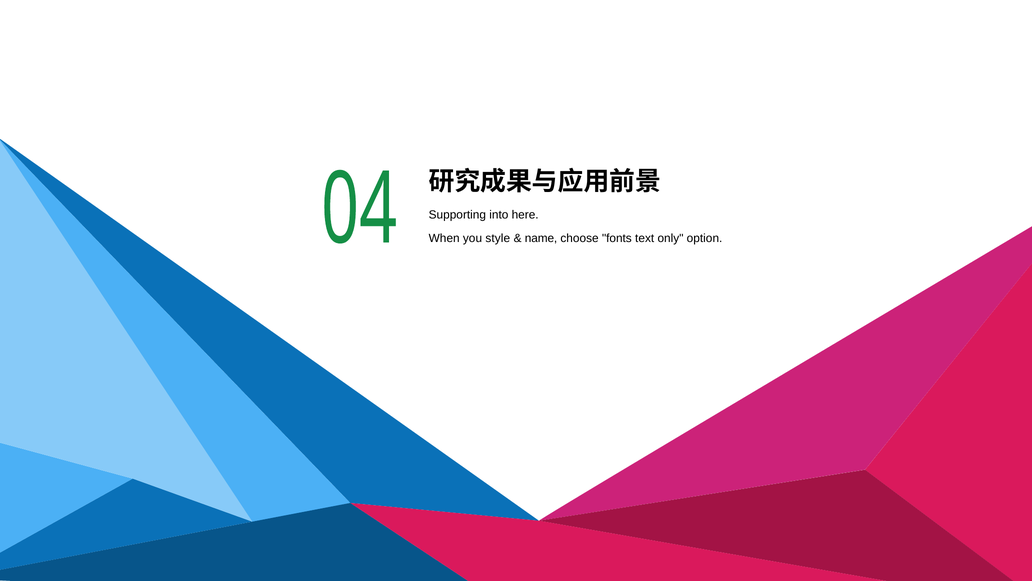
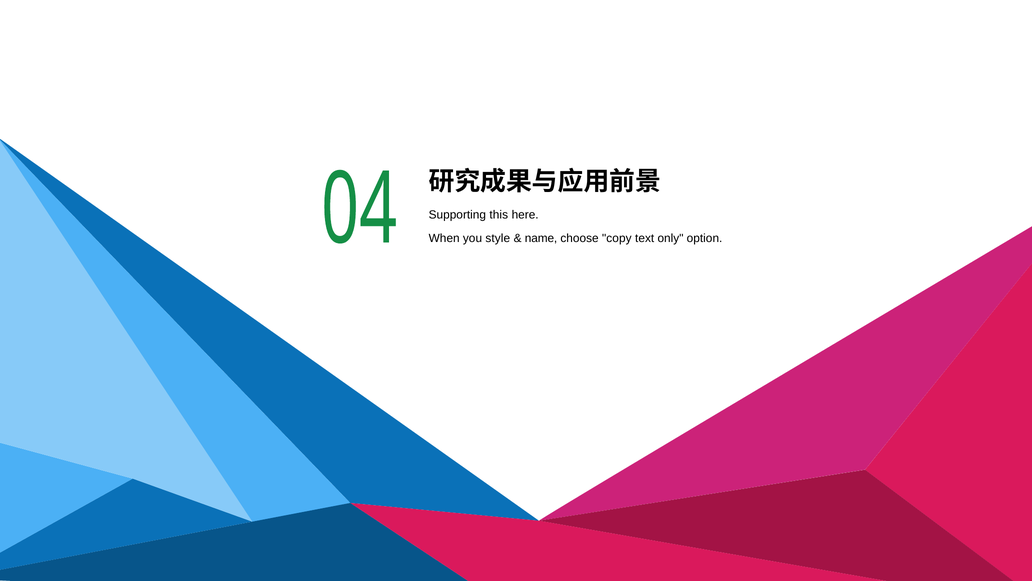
into: into -> this
fonts: fonts -> copy
